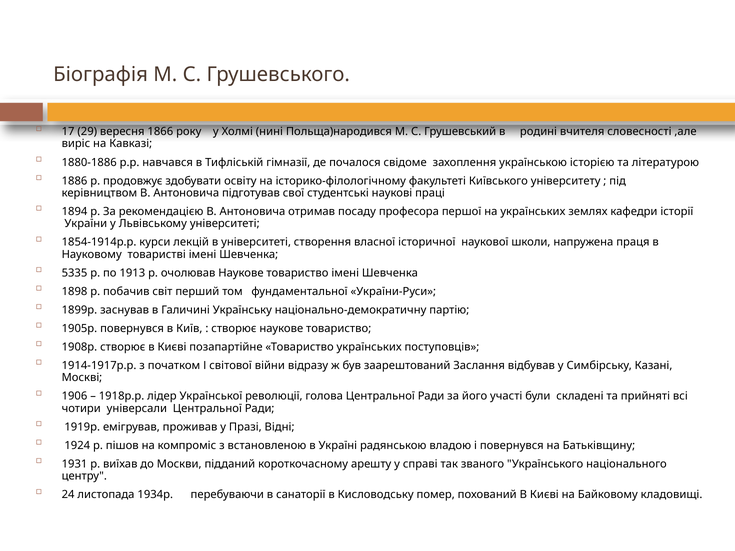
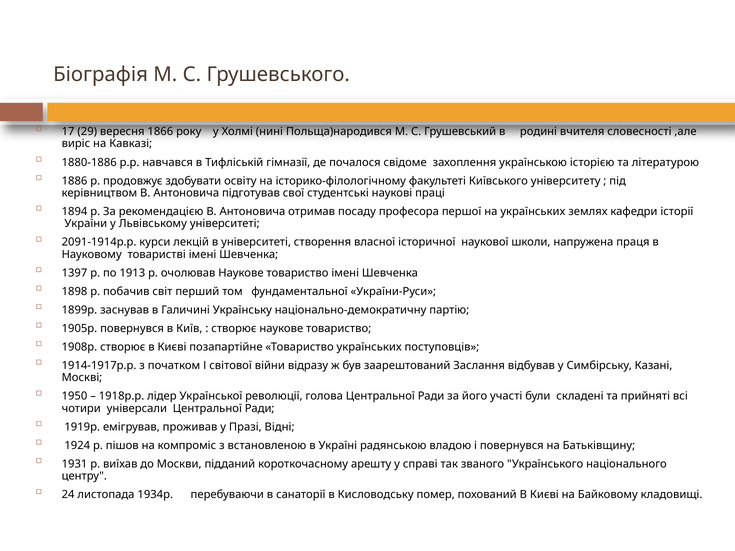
1854-1914р.р: 1854-1914р.р -> 2091-1914р.р
5335: 5335 -> 1397
1906: 1906 -> 1950
